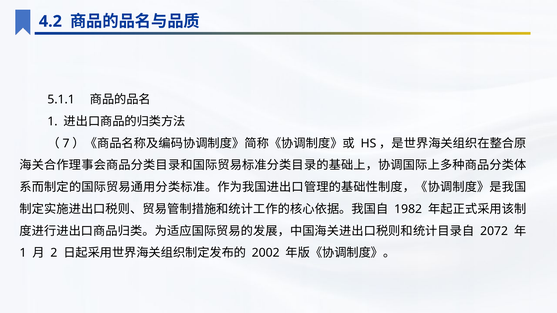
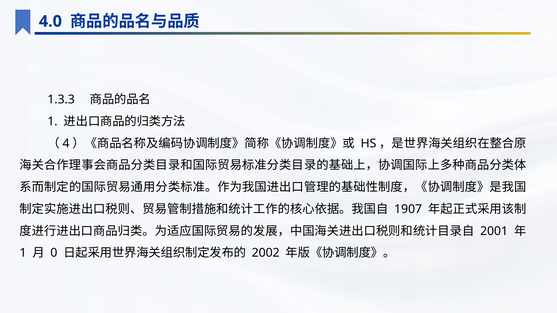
4.2: 4.2 -> 4.0
5.1.1: 5.1.1 -> 1.3.3
7: 7 -> 4
1982: 1982 -> 1907
2072: 2072 -> 2001
2: 2 -> 0
